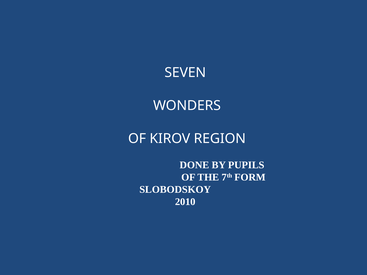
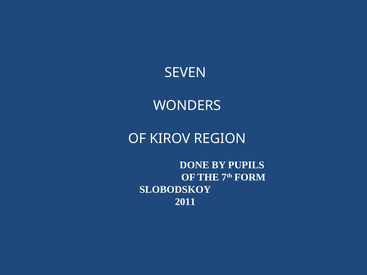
2010: 2010 -> 2011
